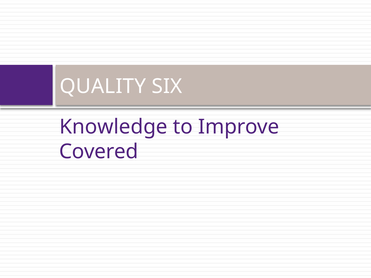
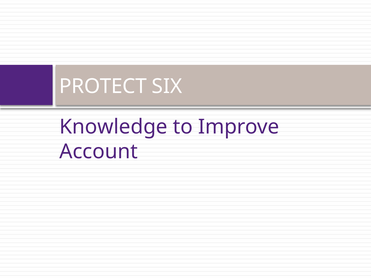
QUALITY: QUALITY -> PROTECT
Covered: Covered -> Account
